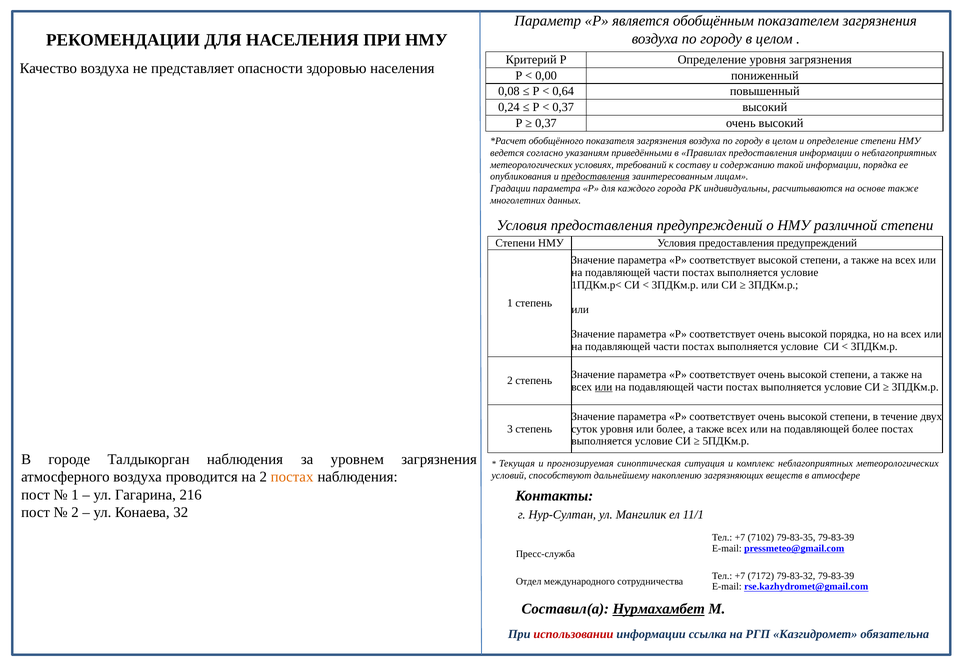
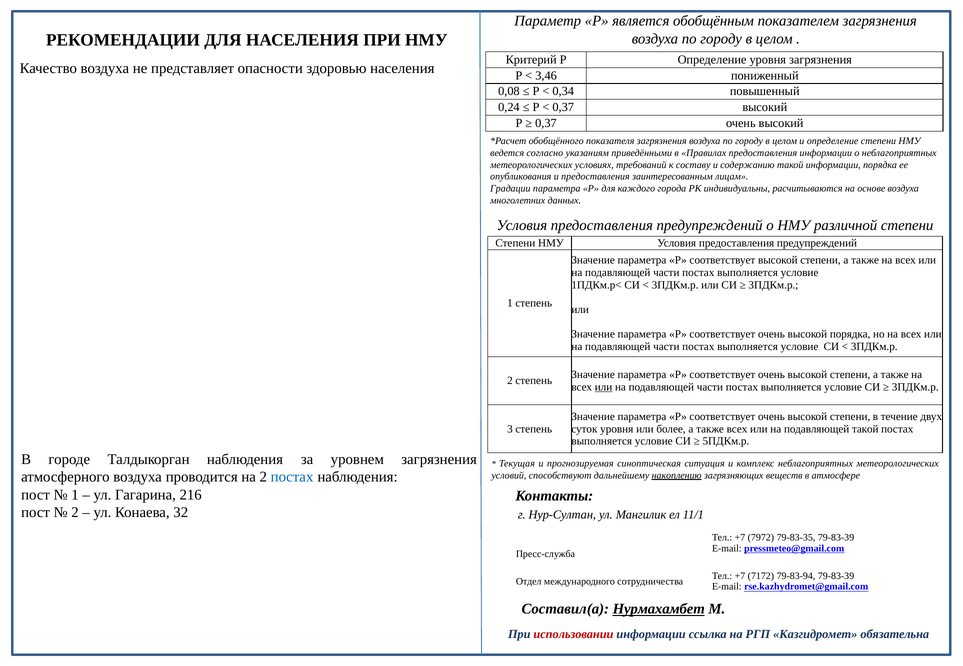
0,00: 0,00 -> 3,46
0,64: 0,64 -> 0,34
предоставления at (595, 177) underline: present -> none
основе также: также -> воздуха
подавляющей более: более -> такой
постах at (292, 477) colour: orange -> blue
накоплению underline: none -> present
7102: 7102 -> 7972
79-83-32: 79-83-32 -> 79-83-94
